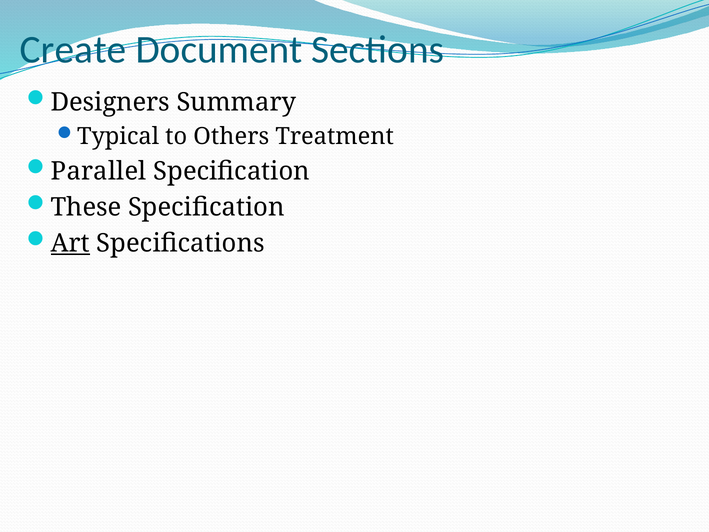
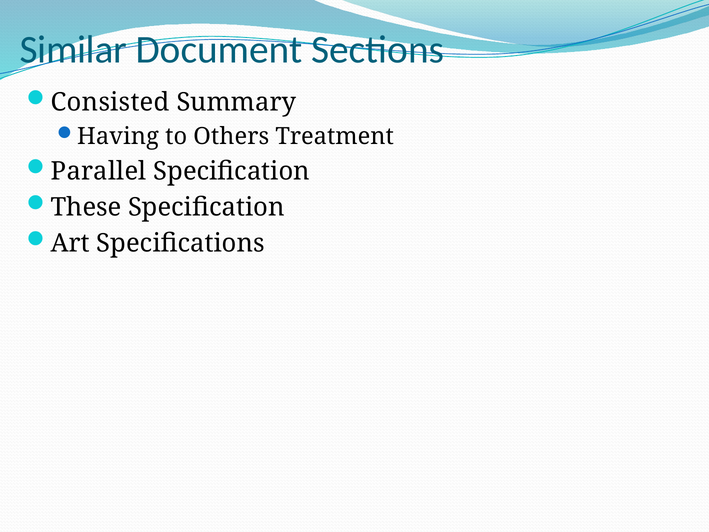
Create: Create -> Similar
Designers: Designers -> Consisted
Typical: Typical -> Having
Art underline: present -> none
